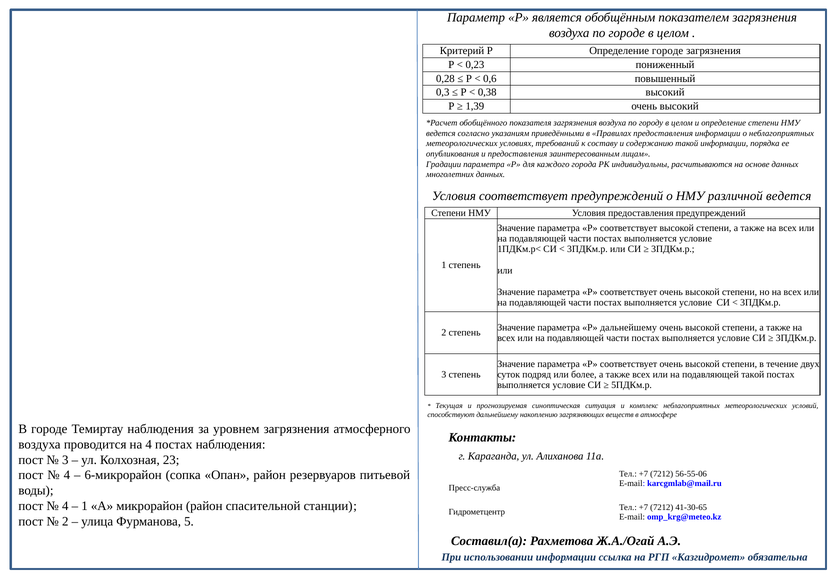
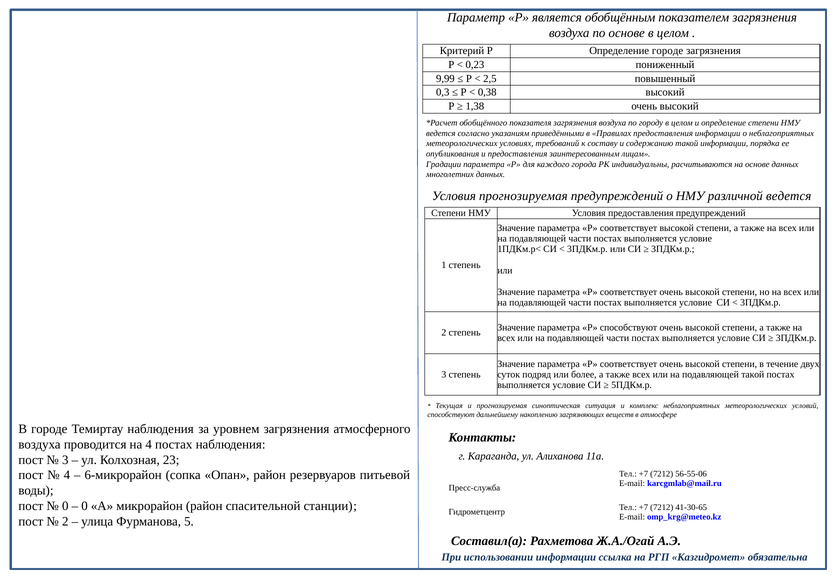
по городе: городе -> основе
0,28: 0,28 -> 9,99
0,6: 0,6 -> 2,5
1,39: 1,39 -> 1,38
Условия соответствует: соответствует -> прогнозируемая
Р дальнейшему: дальнейшему -> способствуют
4 at (65, 507): 4 -> 0
1 at (85, 507): 1 -> 0
